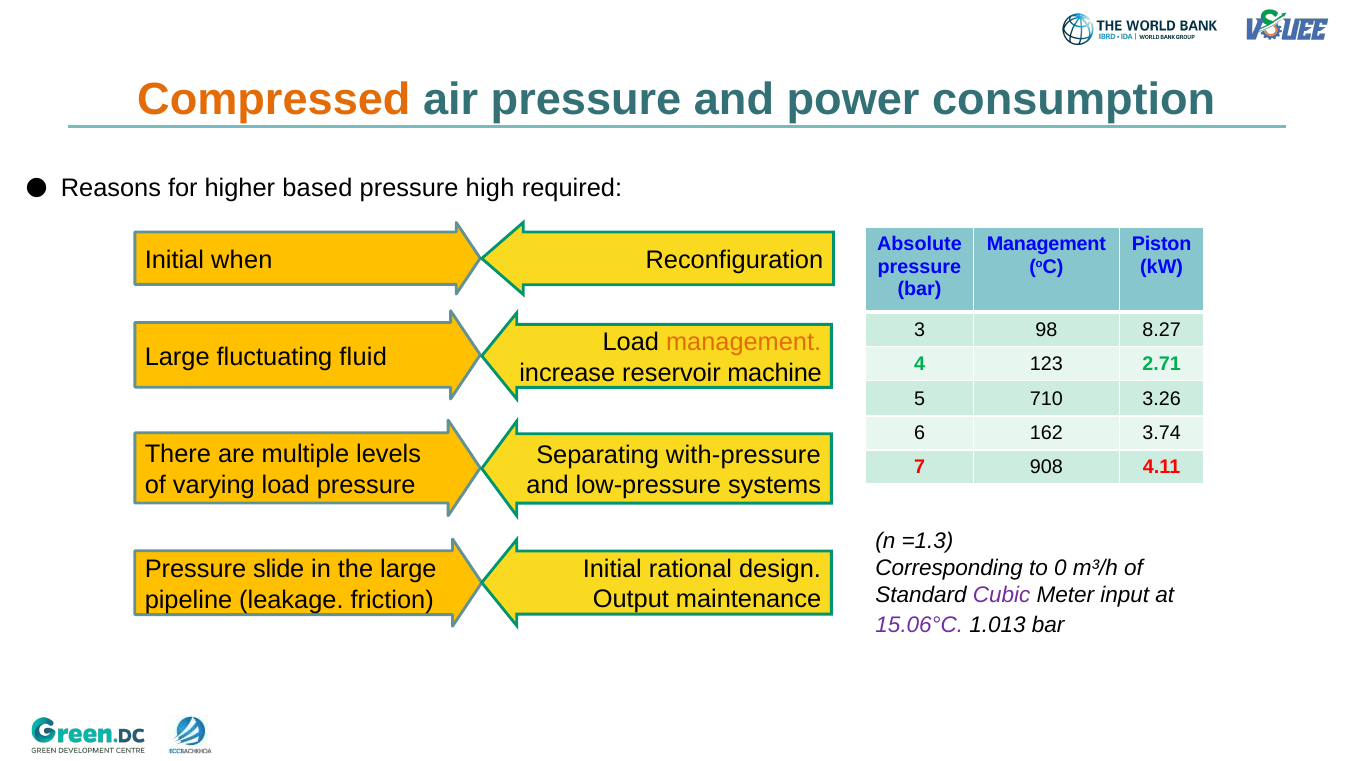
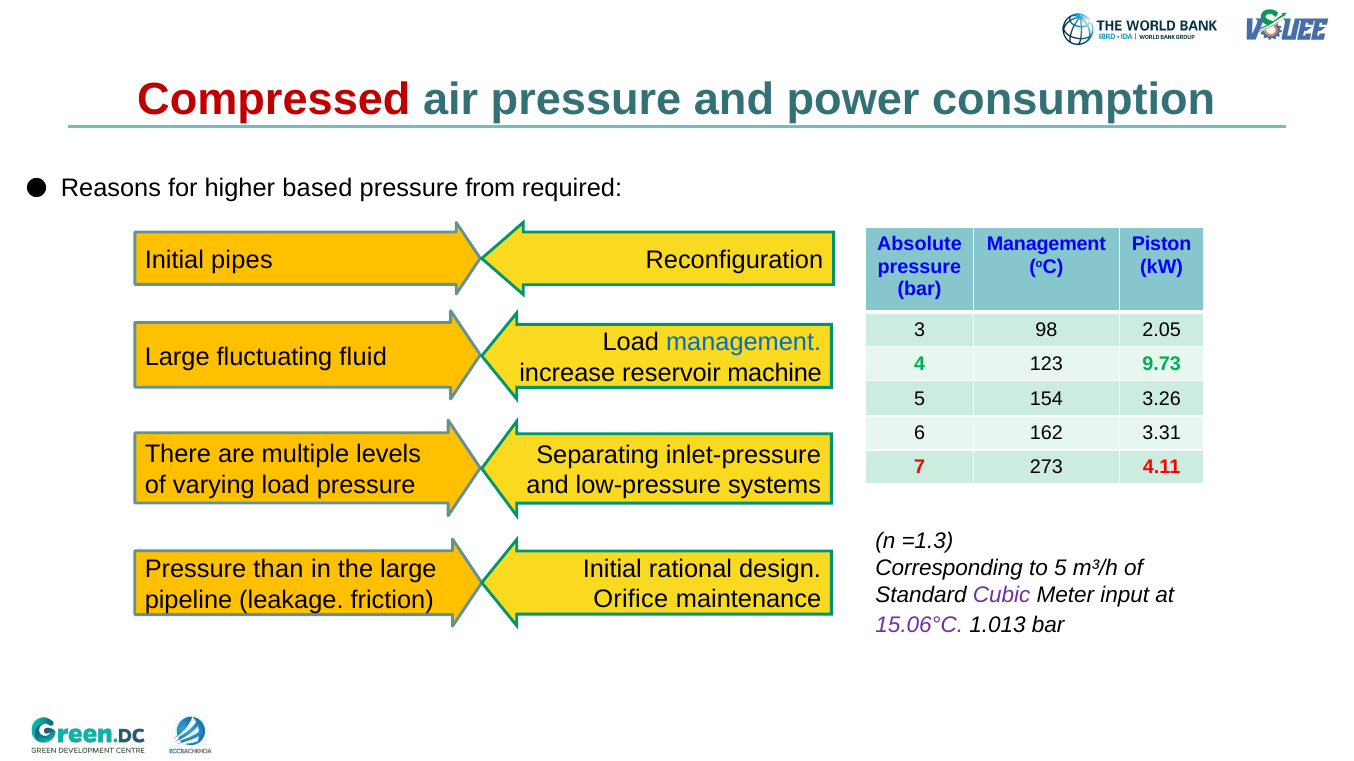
Compressed colour: orange -> red
high: high -> from
when: when -> pipes
8.27: 8.27 -> 2.05
management at (744, 343) colour: orange -> blue
2.71: 2.71 -> 9.73
710: 710 -> 154
3.74: 3.74 -> 3.31
with-pressure: with-pressure -> inlet-pressure
908: 908 -> 273
slide: slide -> than
to 0: 0 -> 5
Output: Output -> Orifice
